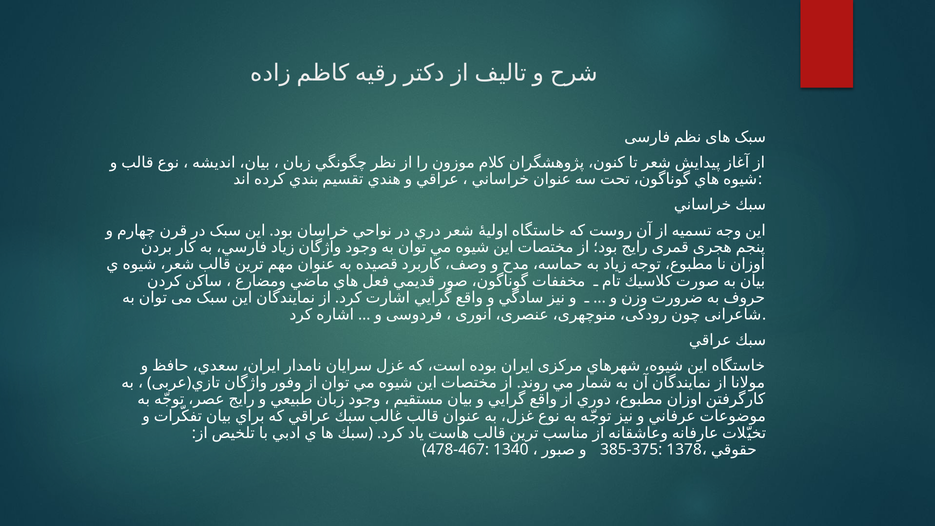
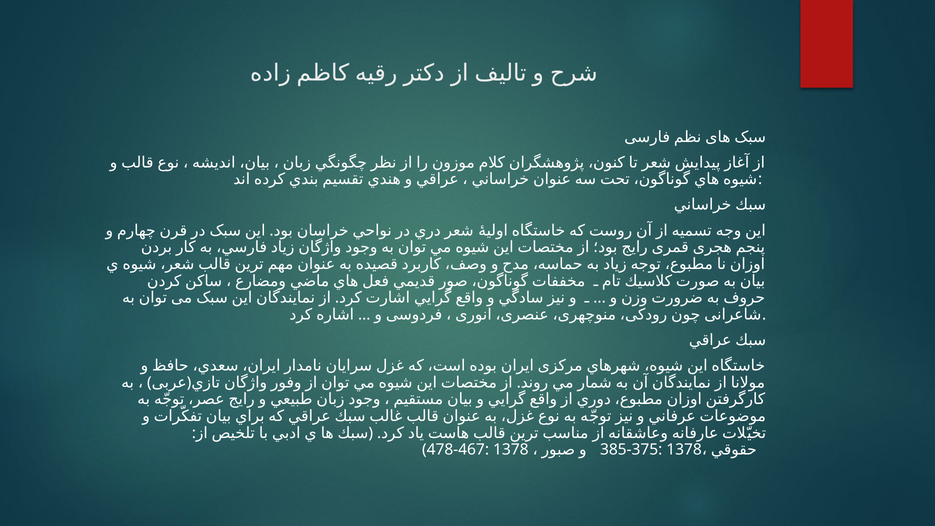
1340 at (511, 450): 1340 -> 1378
